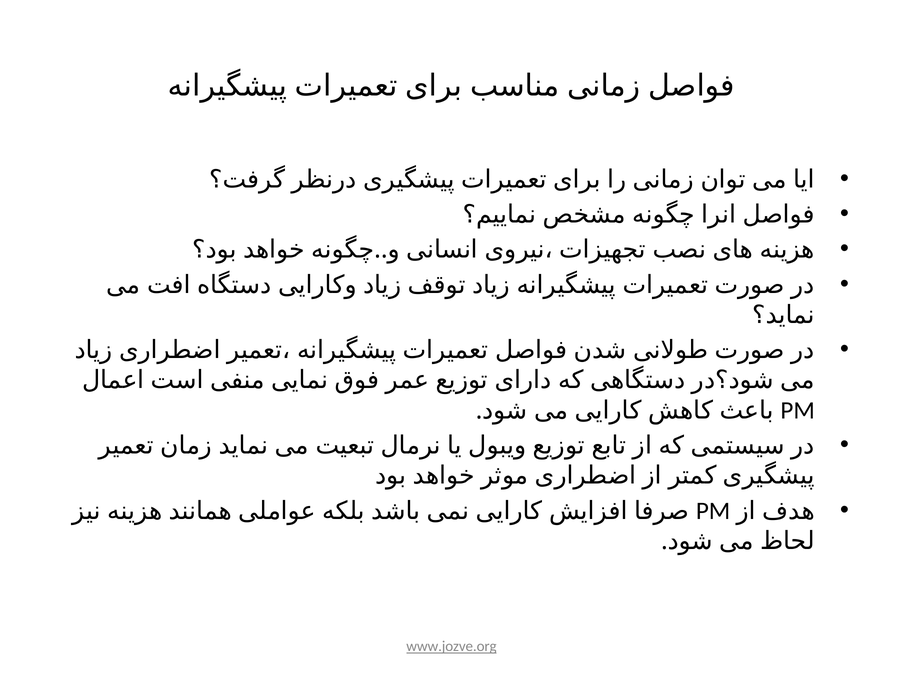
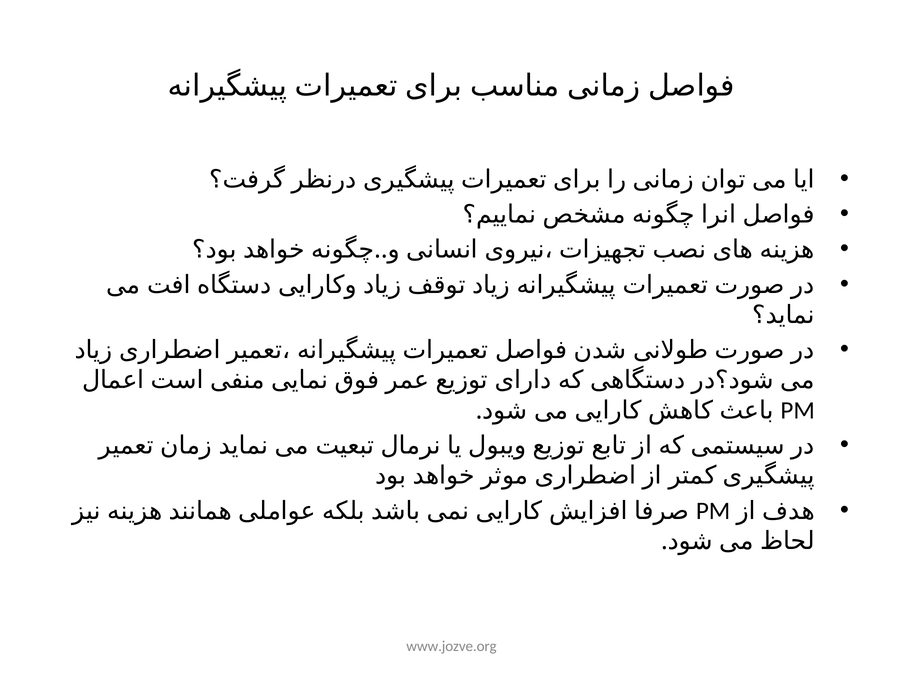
www.jozve.org underline: present -> none
